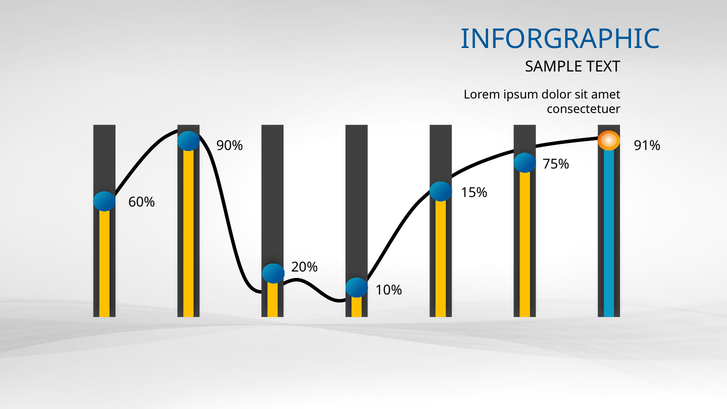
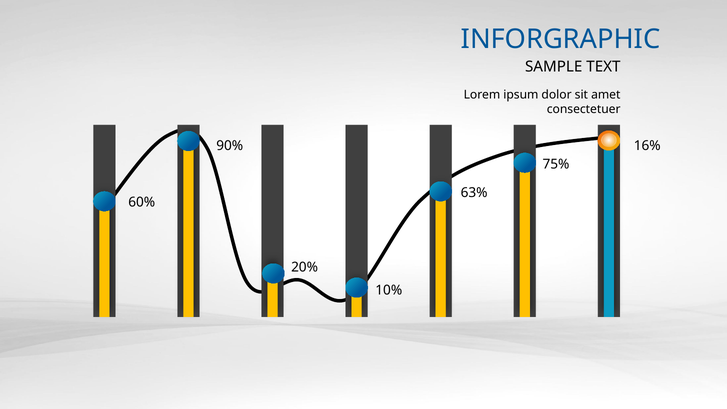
91%: 91% -> 16%
15%: 15% -> 63%
